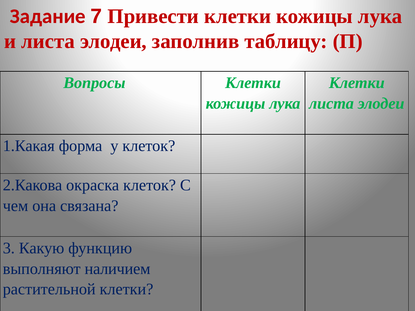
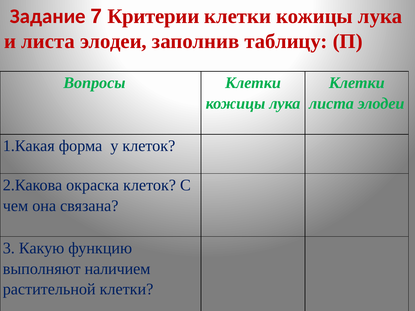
Привести: Привести -> Критерии
